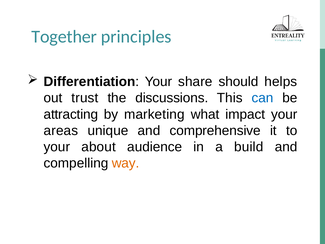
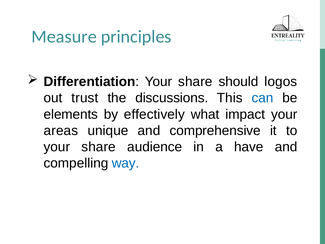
Together: Together -> Measure
helps: helps -> logos
attracting: attracting -> elements
marketing: marketing -> effectively
about at (99, 147): about -> share
build: build -> have
way colour: orange -> blue
